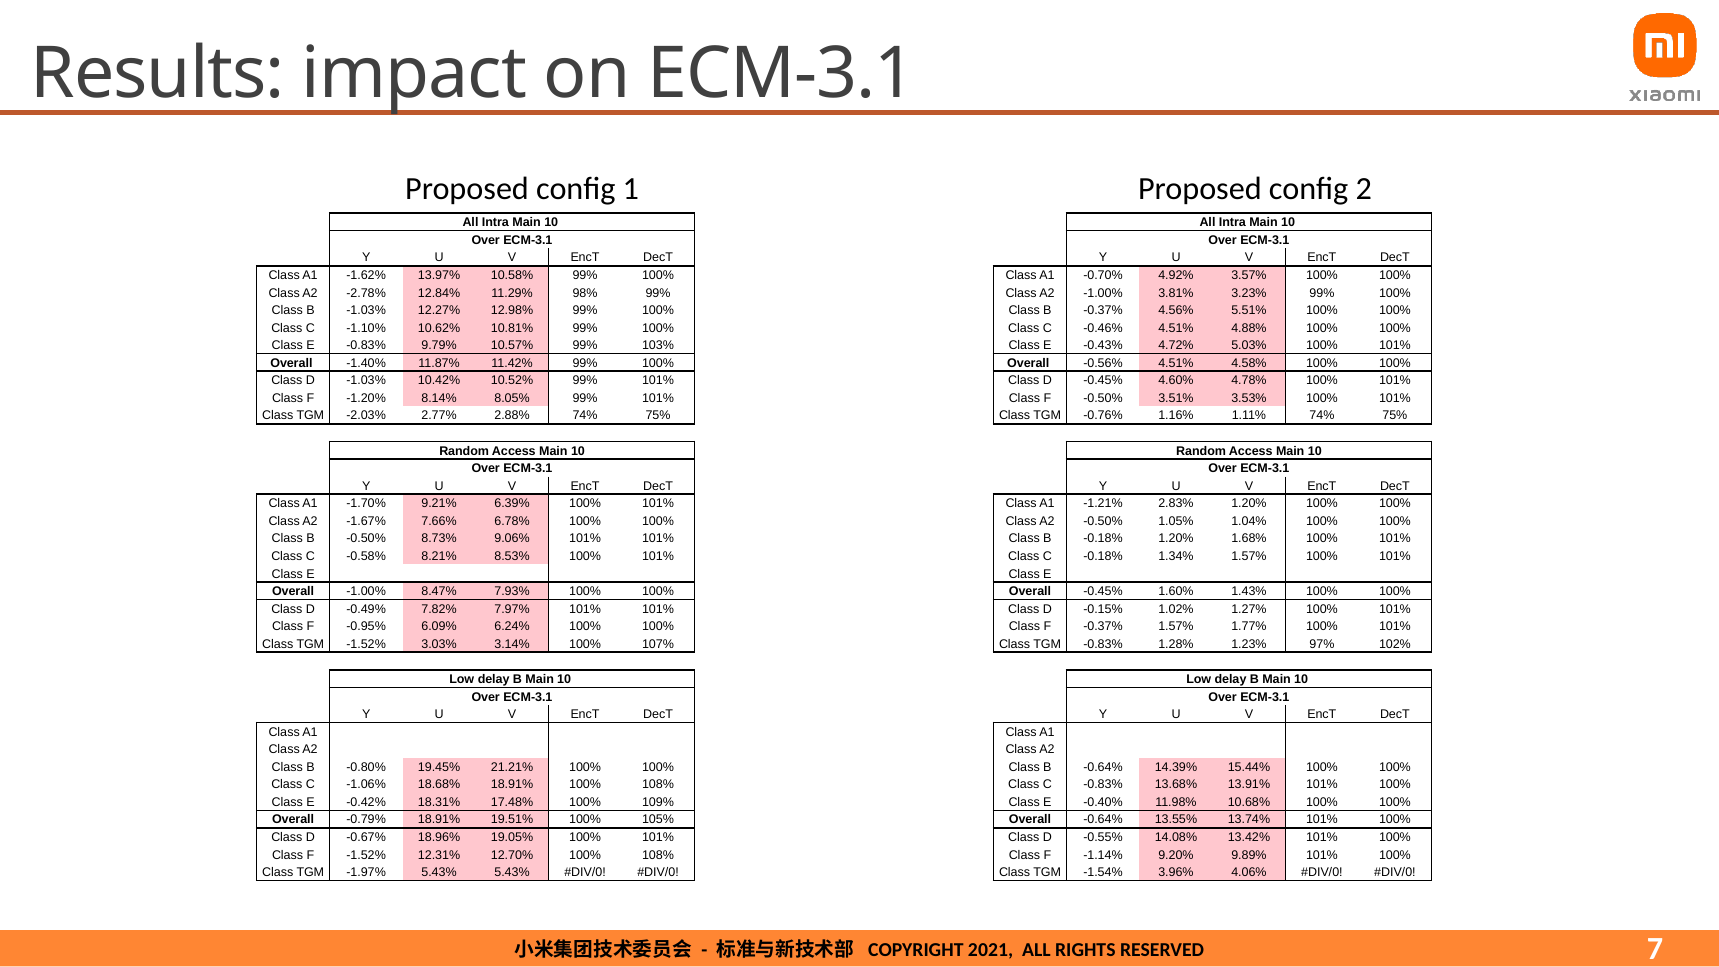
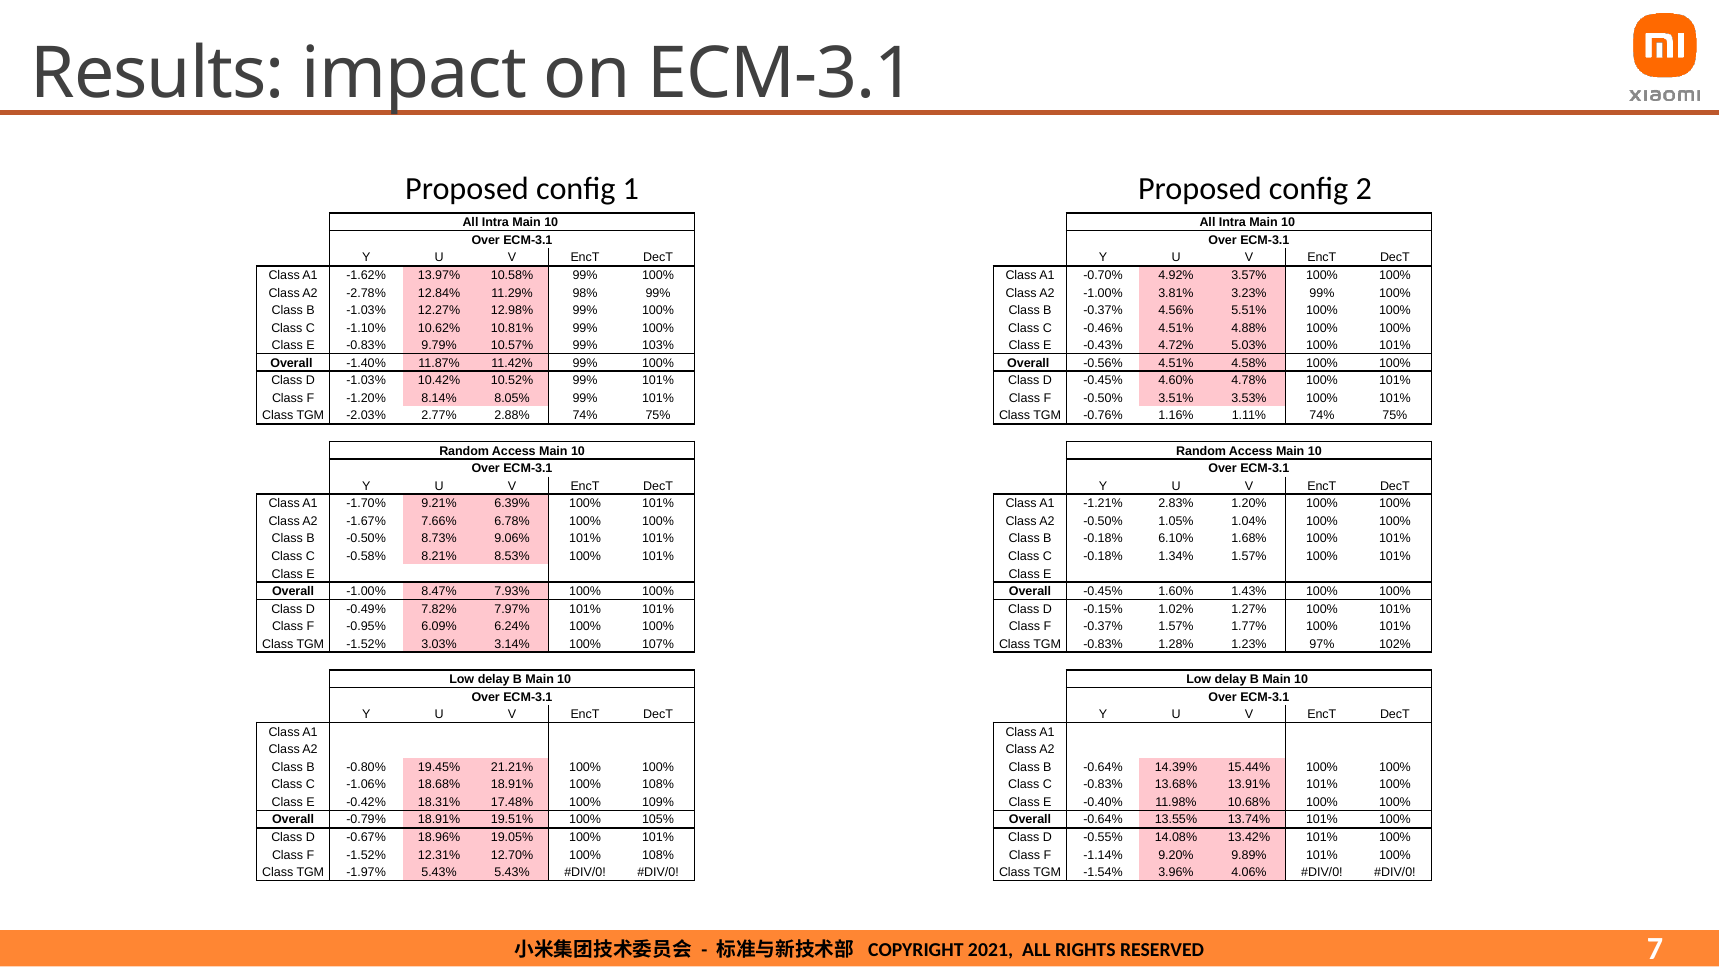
-0.18% 1.20%: 1.20% -> 6.10%
